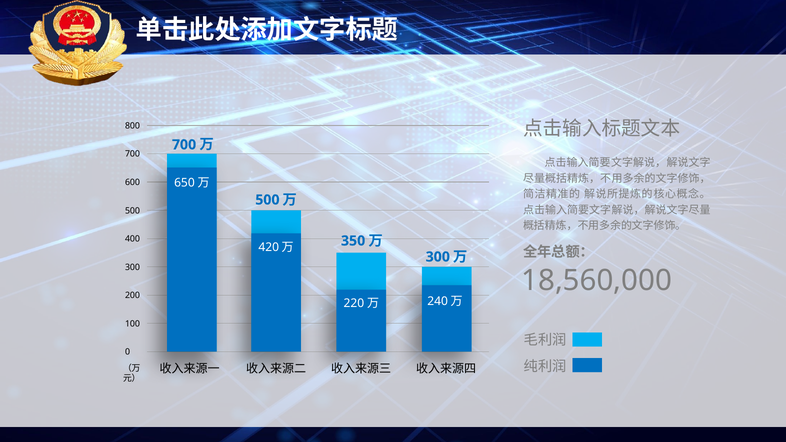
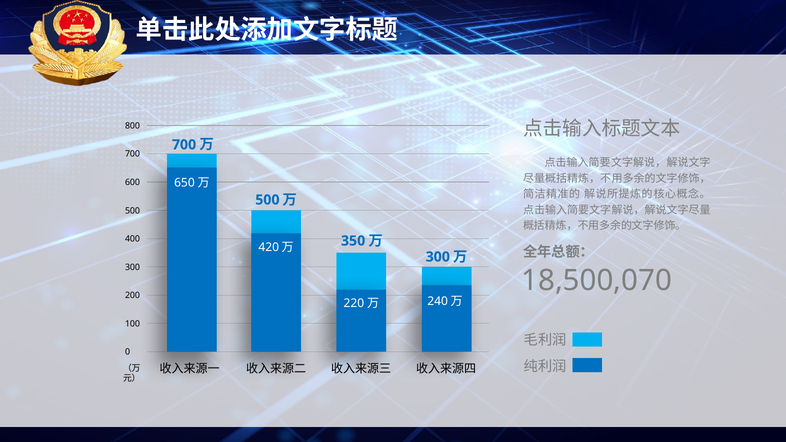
18,560,000: 18,560,000 -> 18,500,070
